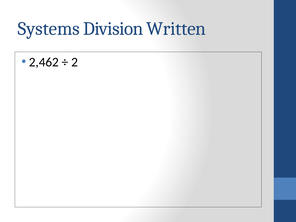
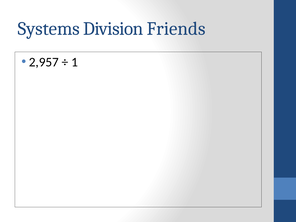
Written: Written -> Friends
2,462: 2,462 -> 2,957
2: 2 -> 1
